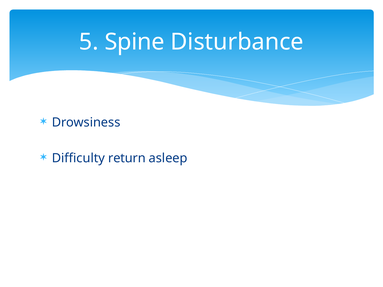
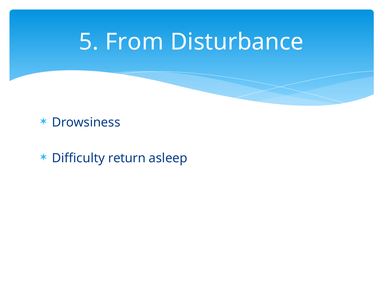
Spine: Spine -> From
